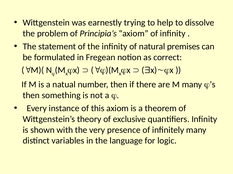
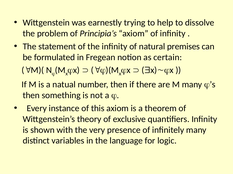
correct: correct -> certain
